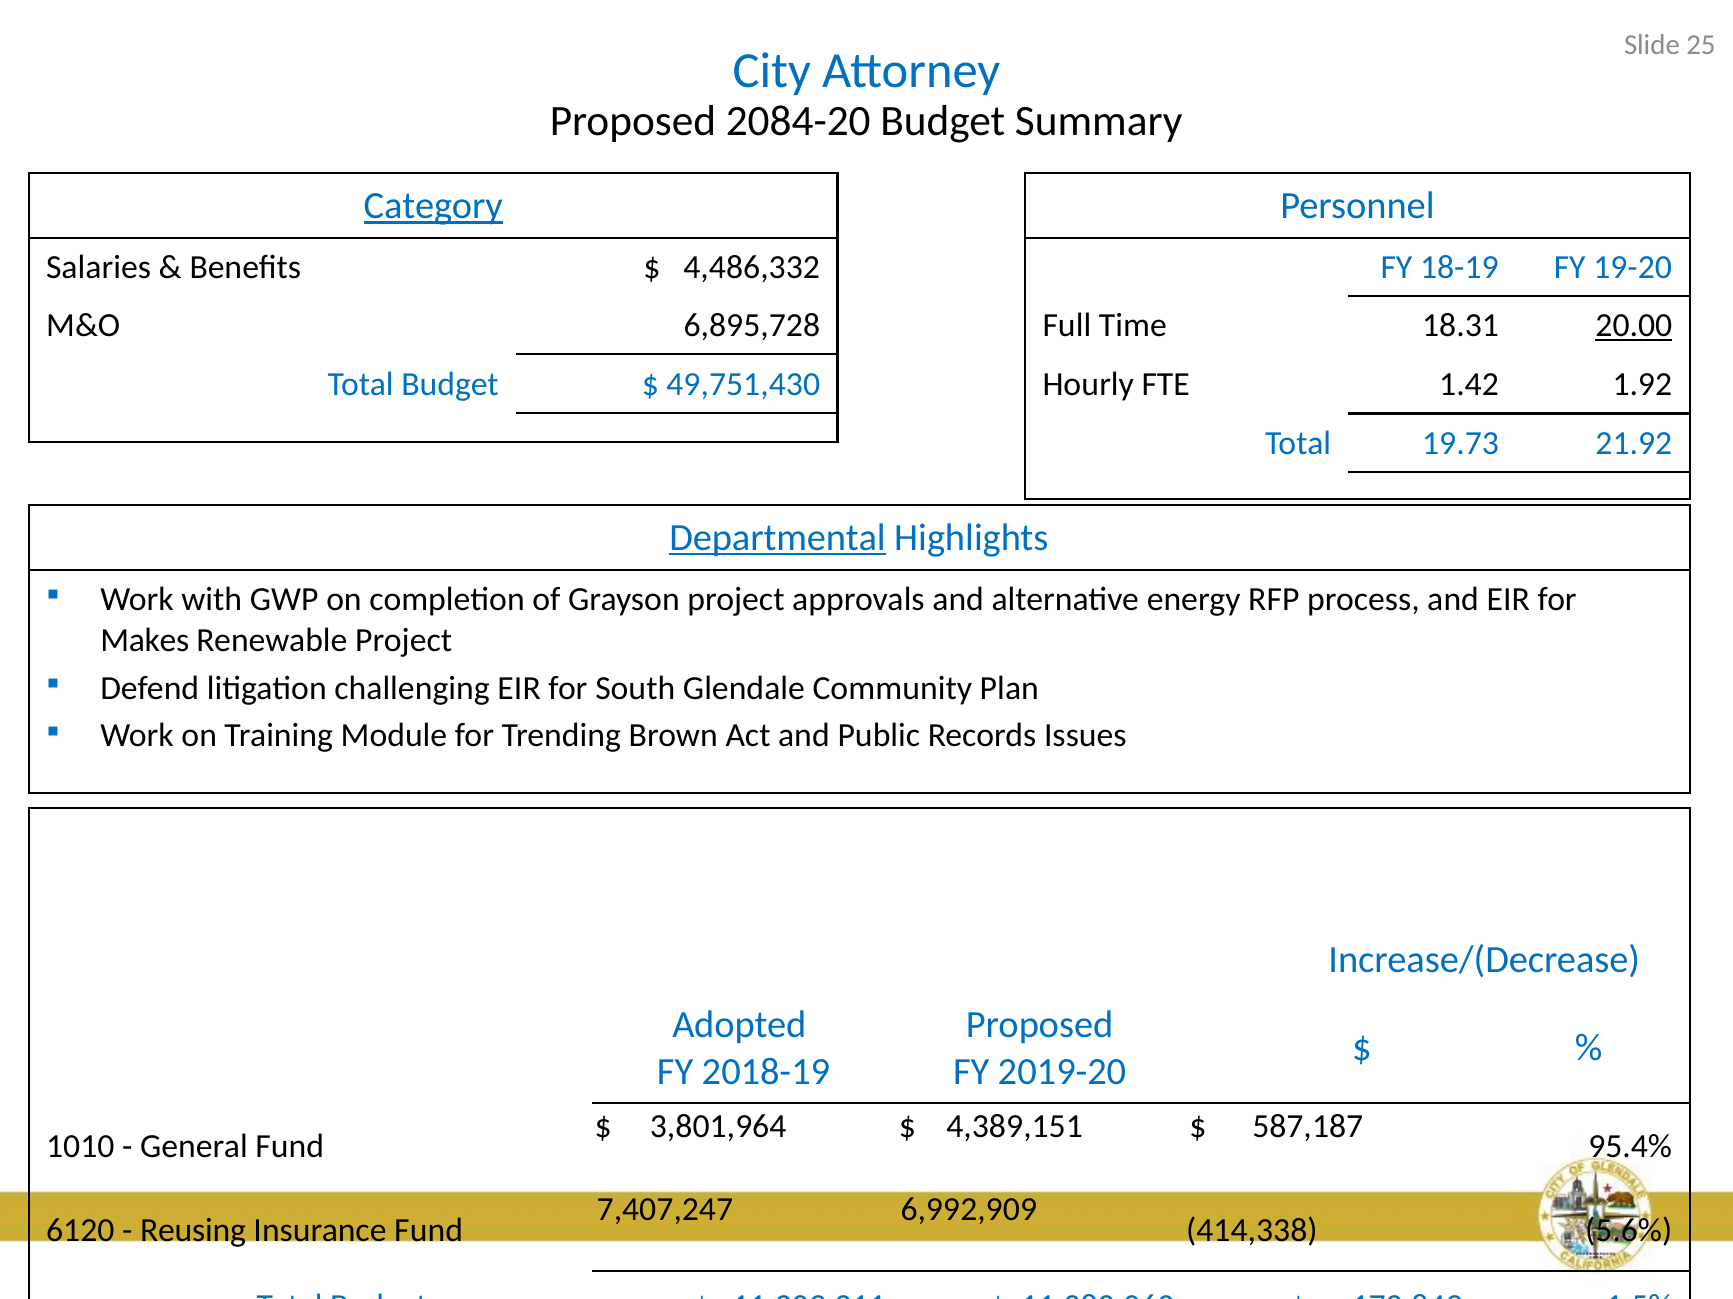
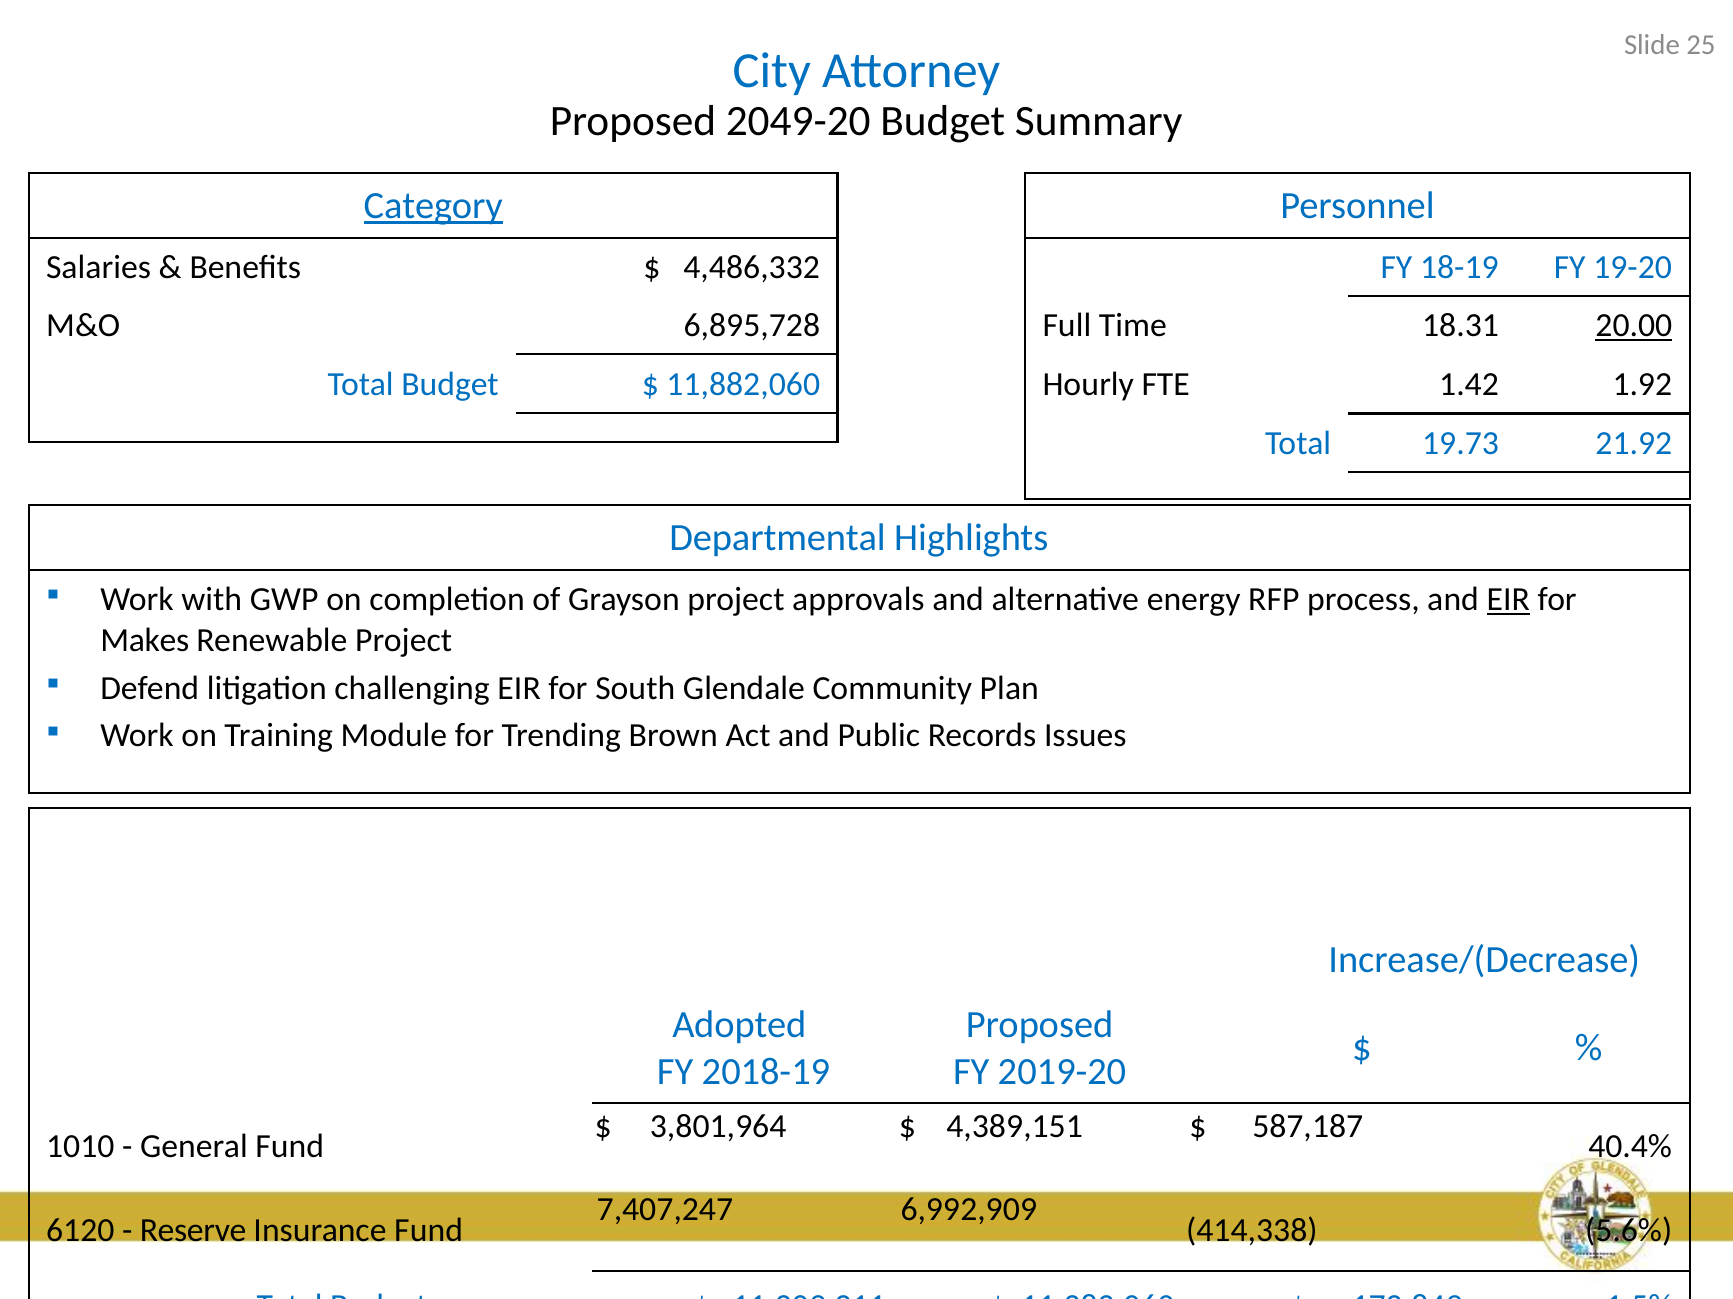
2084-20: 2084-20 -> 2049-20
49,751,430: 49,751,430 -> 11,882,060
Departmental underline: present -> none
EIR at (1508, 600) underline: none -> present
95.4%: 95.4% -> 40.4%
Reusing: Reusing -> Reserve
